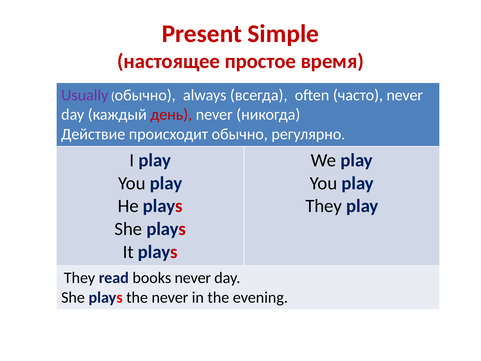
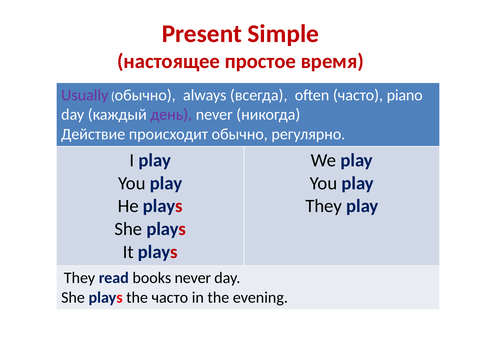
часто never: never -> piano
день colour: red -> purple
the never: never -> часто
